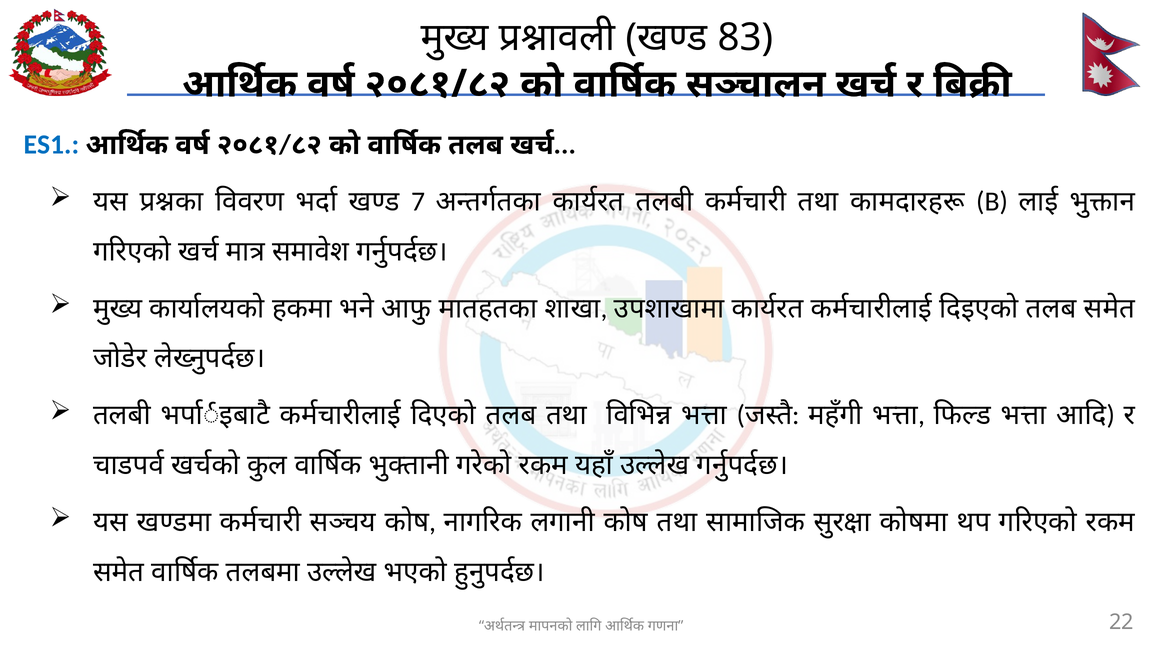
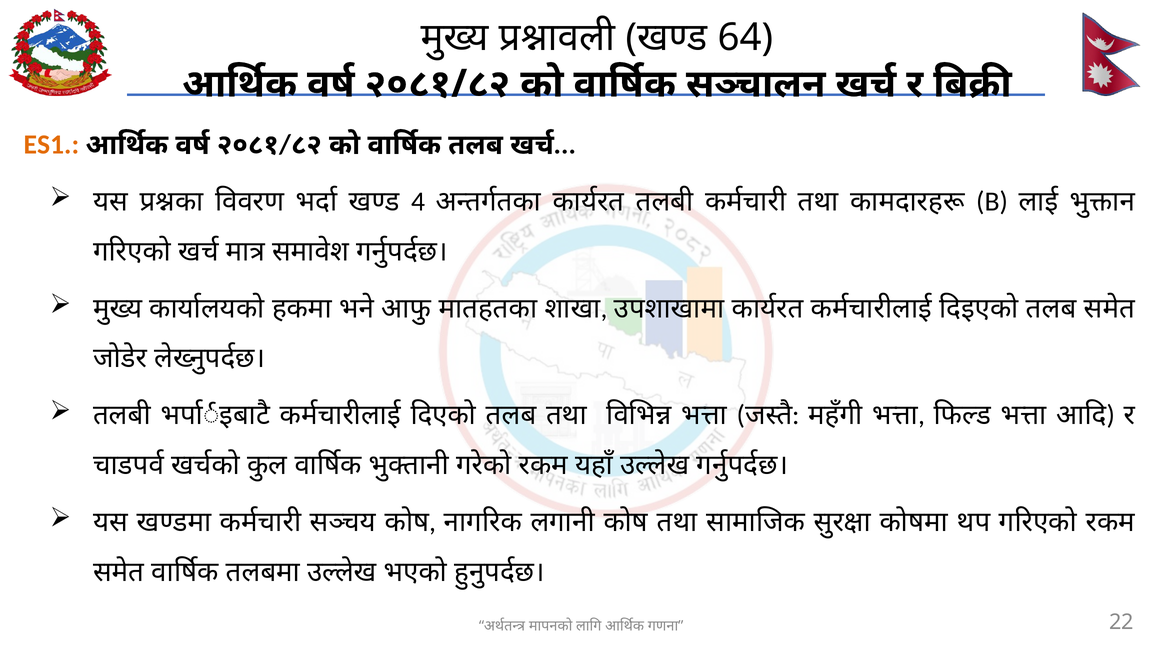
83: 83 -> 64
ES1 colour: blue -> orange
7: 7 -> 4
